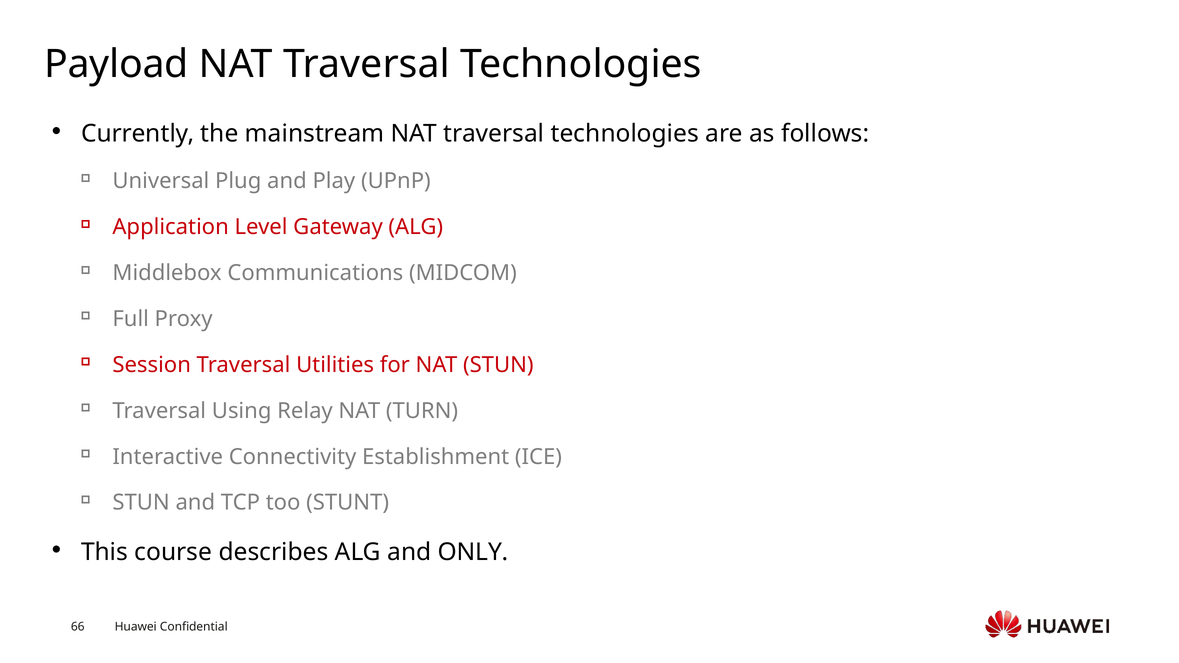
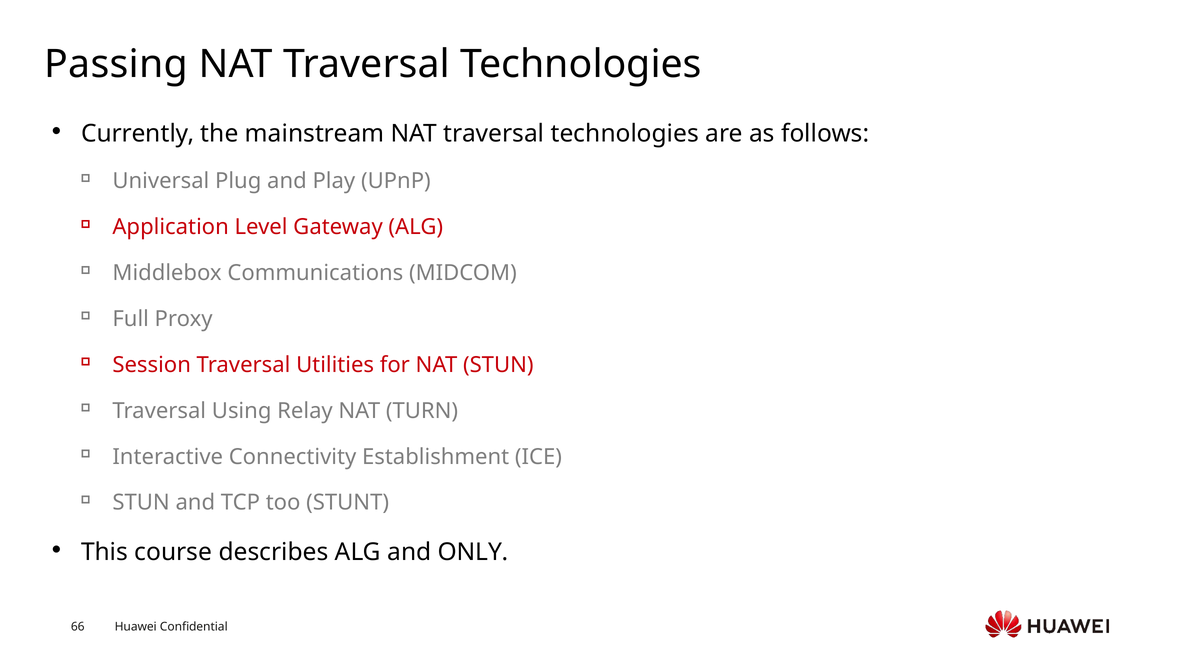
Payload: Payload -> Passing
